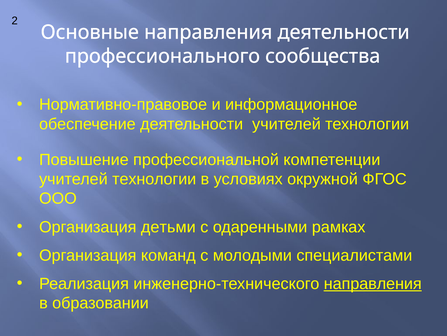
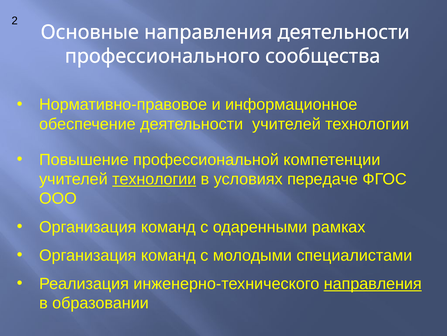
технологии at (154, 179) underline: none -> present
окружной: окружной -> передаче
детьми at (168, 226): детьми -> команд
